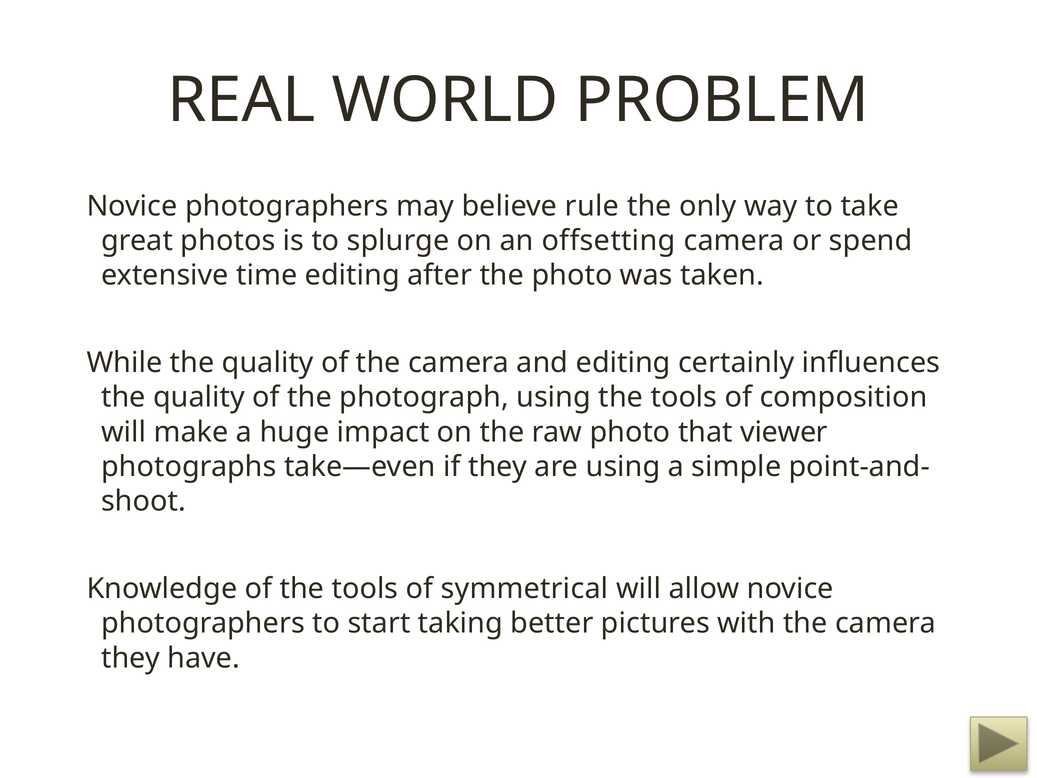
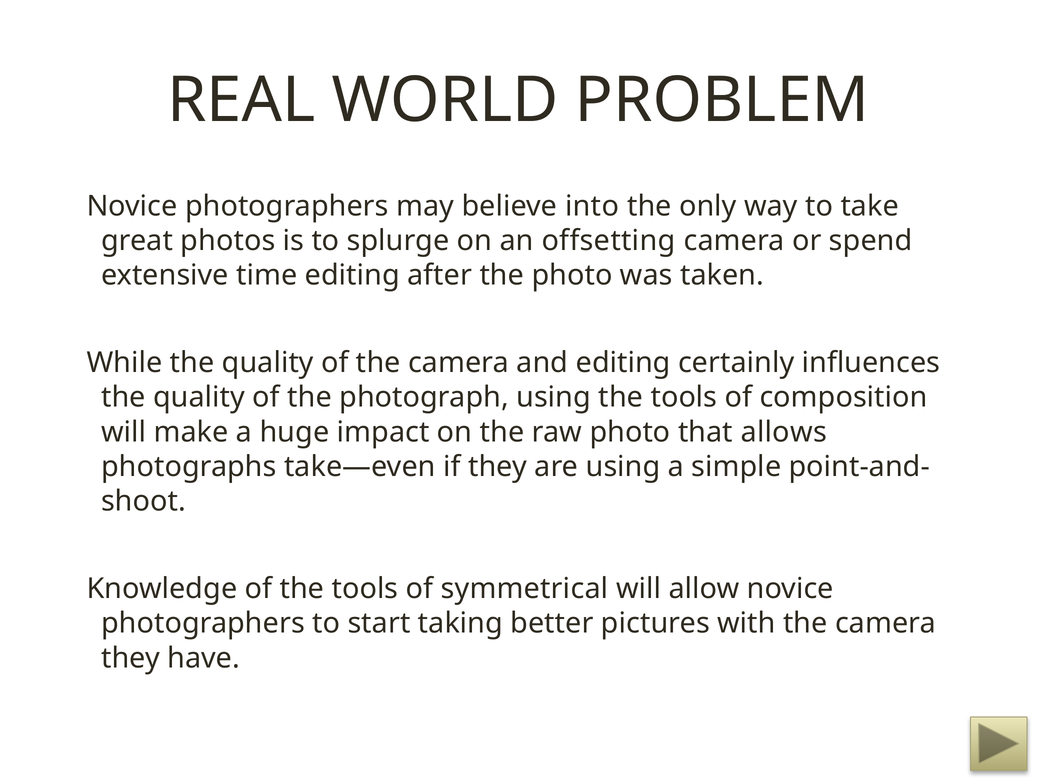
rule: rule -> into
viewer: viewer -> allows
